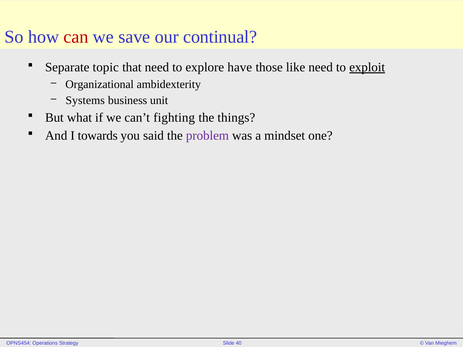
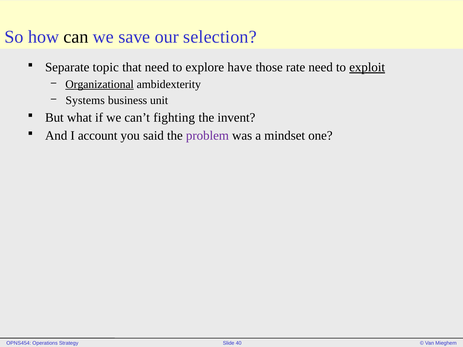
can colour: red -> black
continual: continual -> selection
like: like -> rate
Organizational underline: none -> present
things: things -> invent
towards: towards -> account
